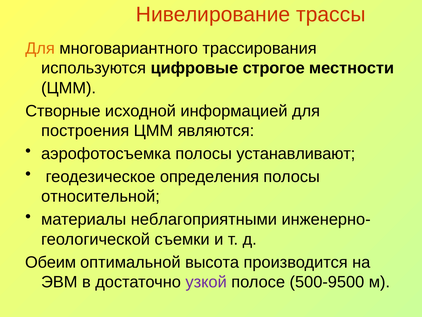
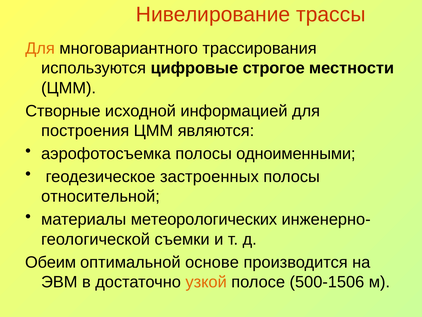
устанавливают: устанавливают -> одноименными
определения: определения -> застроенных
неблагоприятными: неблагоприятными -> метеорологических
высота: высота -> основе
узкой colour: purple -> orange
500-9500: 500-9500 -> 500-1506
